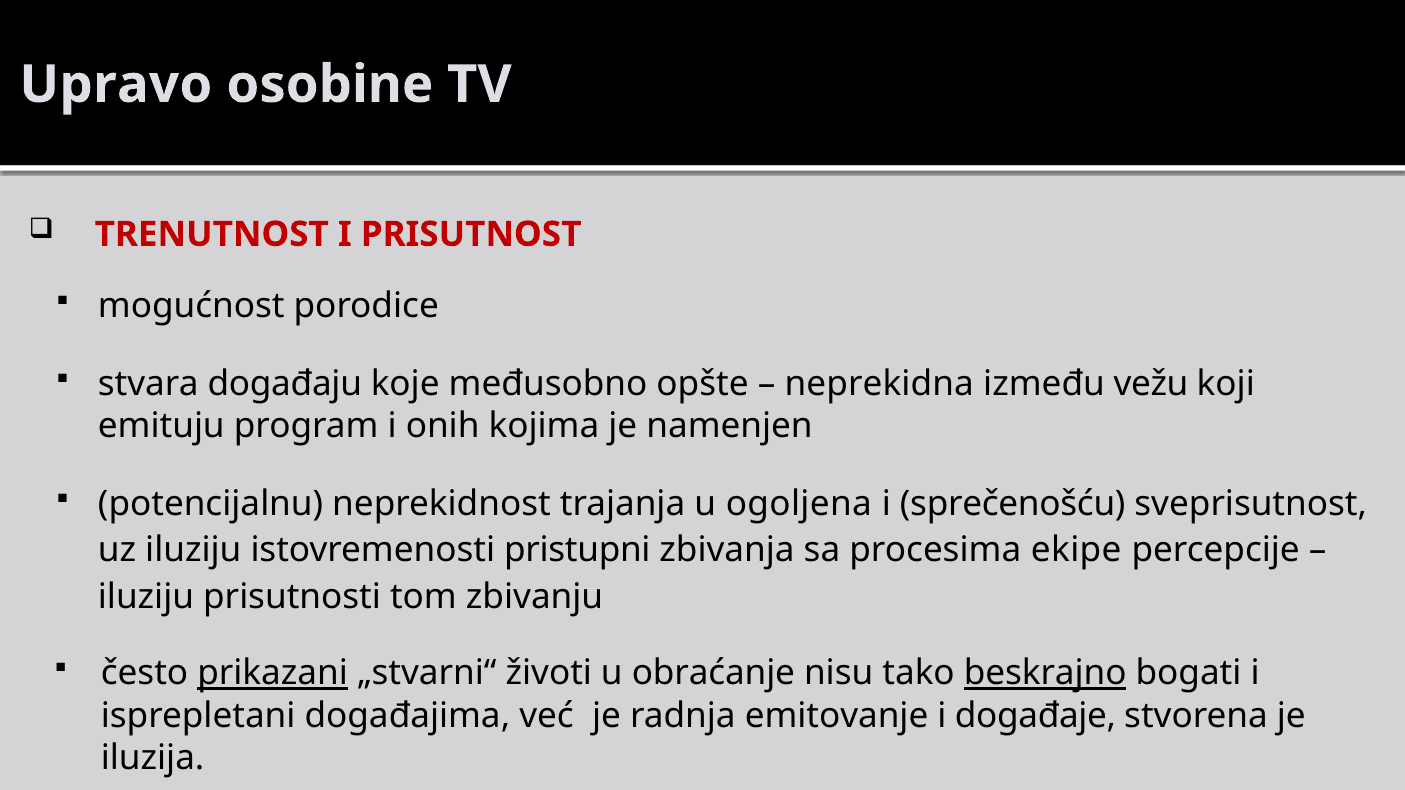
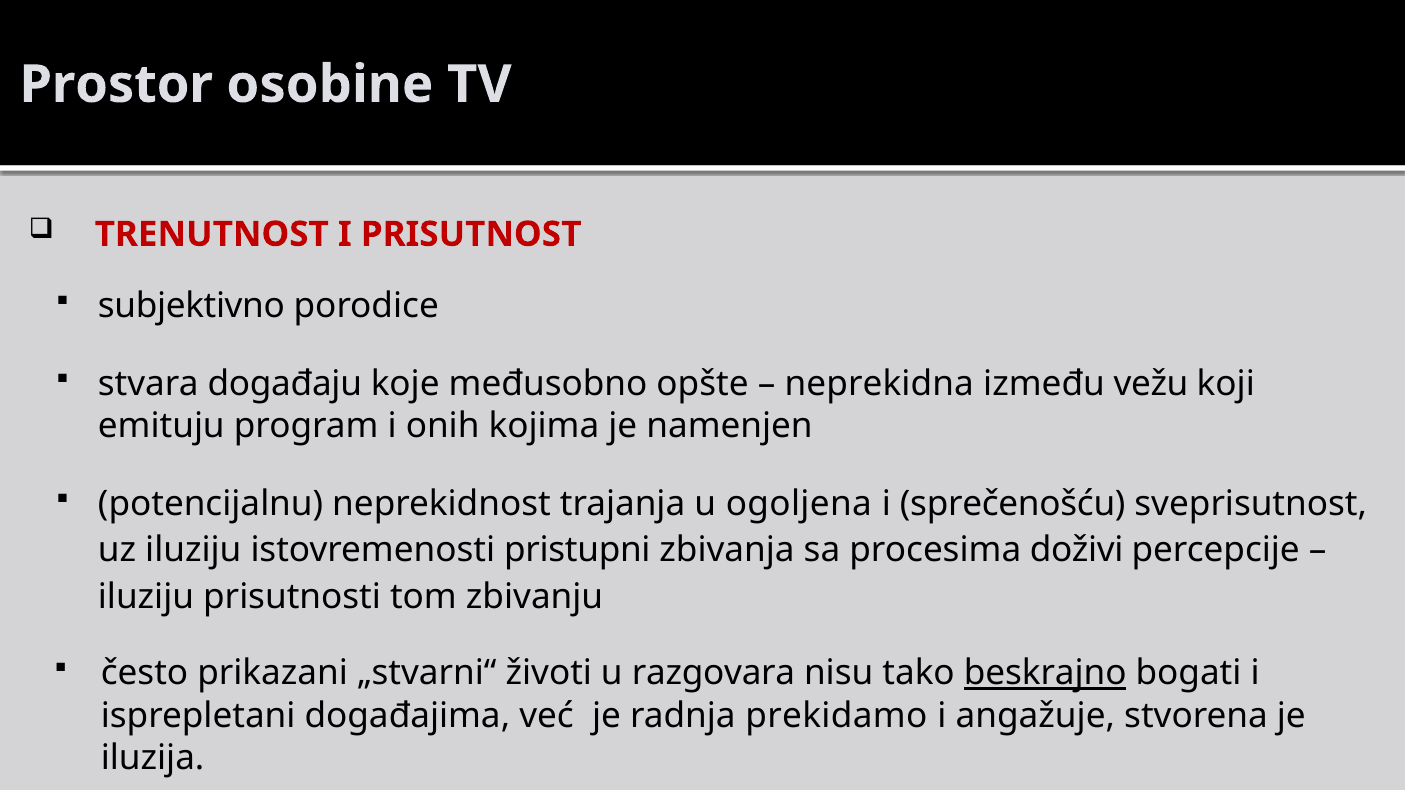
Upravo: Upravo -> Prostor
mogućnost: mogućnost -> subjektivno
ekipe: ekipe -> doživi
prikazani underline: present -> none
obraćanje: obraćanje -> razgovara
emitovanje: emitovanje -> prekidamo
događaje: događaje -> angažuje
